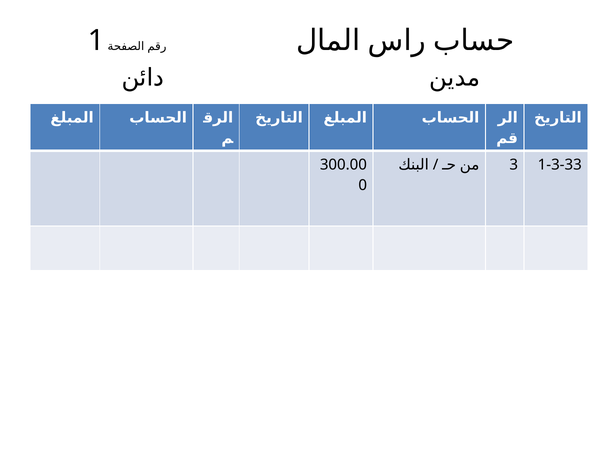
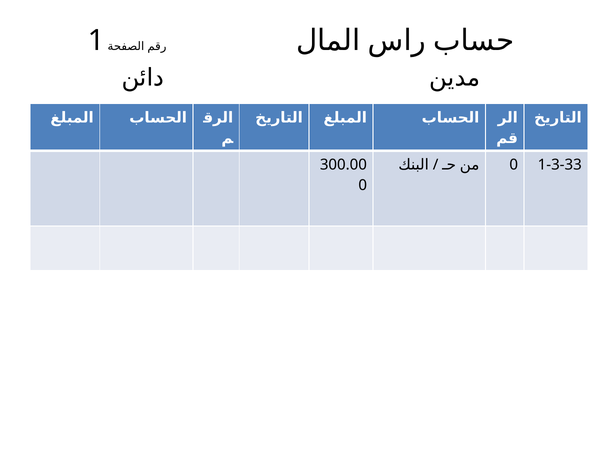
3 at (514, 165): 3 -> 0
